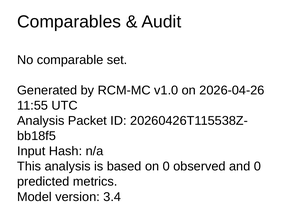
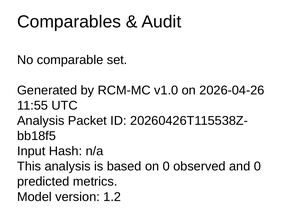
3.4: 3.4 -> 1.2
